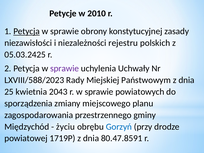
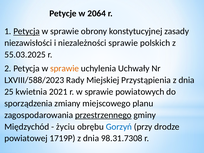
2010: 2010 -> 2064
niezależności rejestru: rejestru -> sprawie
05.03.2425: 05.03.2425 -> 55.03.2025
sprawie at (65, 68) colour: purple -> orange
Państwowym: Państwowym -> Przystąpienia
2043: 2043 -> 2021
przestrzennego underline: none -> present
80.47.8591: 80.47.8591 -> 98.31.7308
